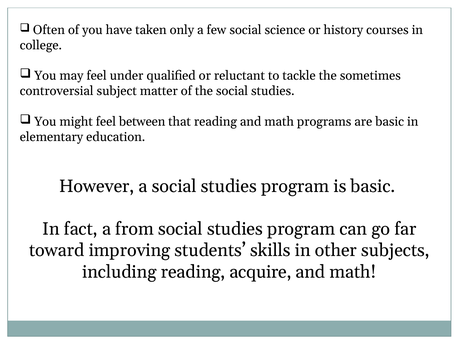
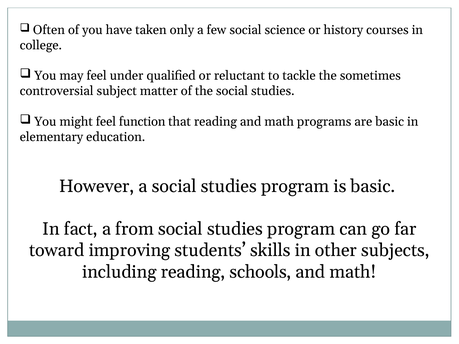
between: between -> function
acquire: acquire -> schools
